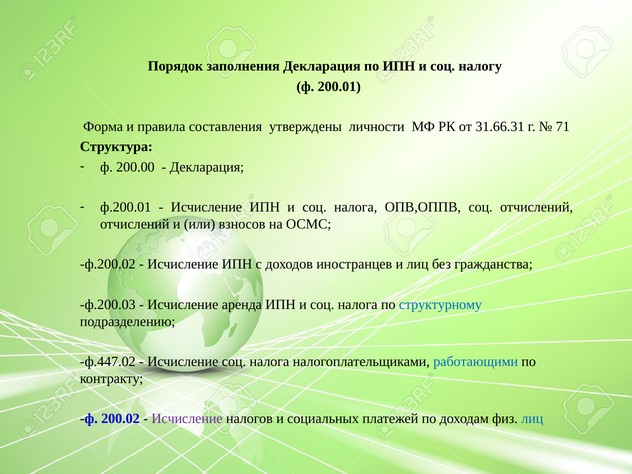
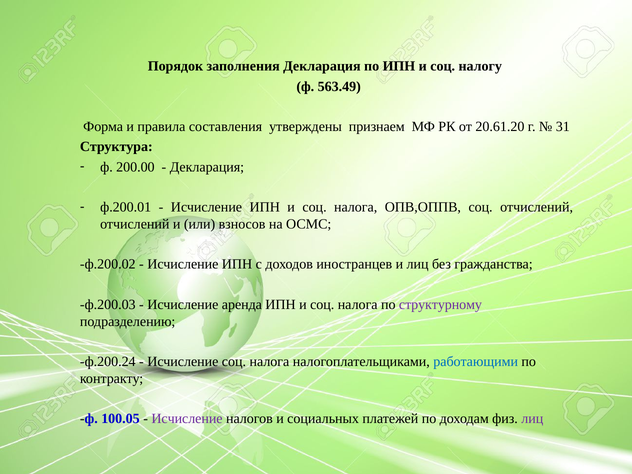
200.01: 200.01 -> 563.49
личности: личности -> признаем
31.66.31: 31.66.31 -> 20.61.20
71: 71 -> 31
структурному colour: blue -> purple
ф.447.02: ф.447.02 -> ф.200.24
200.02: 200.02 -> 100.05
лиц at (532, 419) colour: blue -> purple
